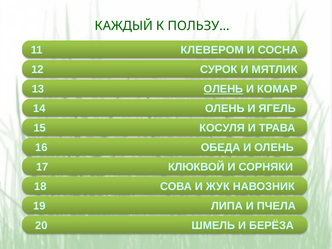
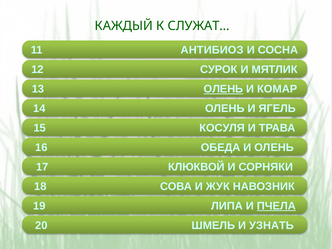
ПОЛЬЗУ…: ПОЛЬЗУ… -> СЛУЖАТ…
КЛЕВЕРОМ: КЛЕВЕРОМ -> АНТИБИОЗ
ПЧЕЛА underline: none -> present
БЕРЁЗА: БЕРЁЗА -> УЗНАТЬ
